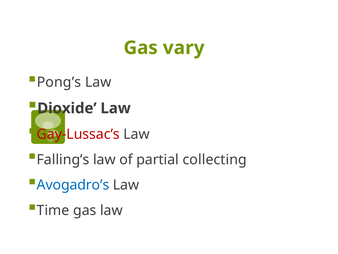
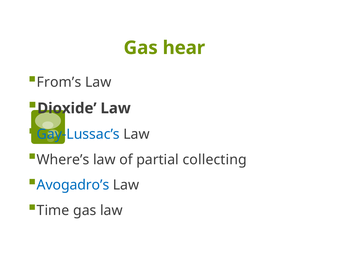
vary: vary -> hear
Pong’s: Pong’s -> From’s
Gay-Lussac’s colour: red -> blue
Falling’s: Falling’s -> Where’s
